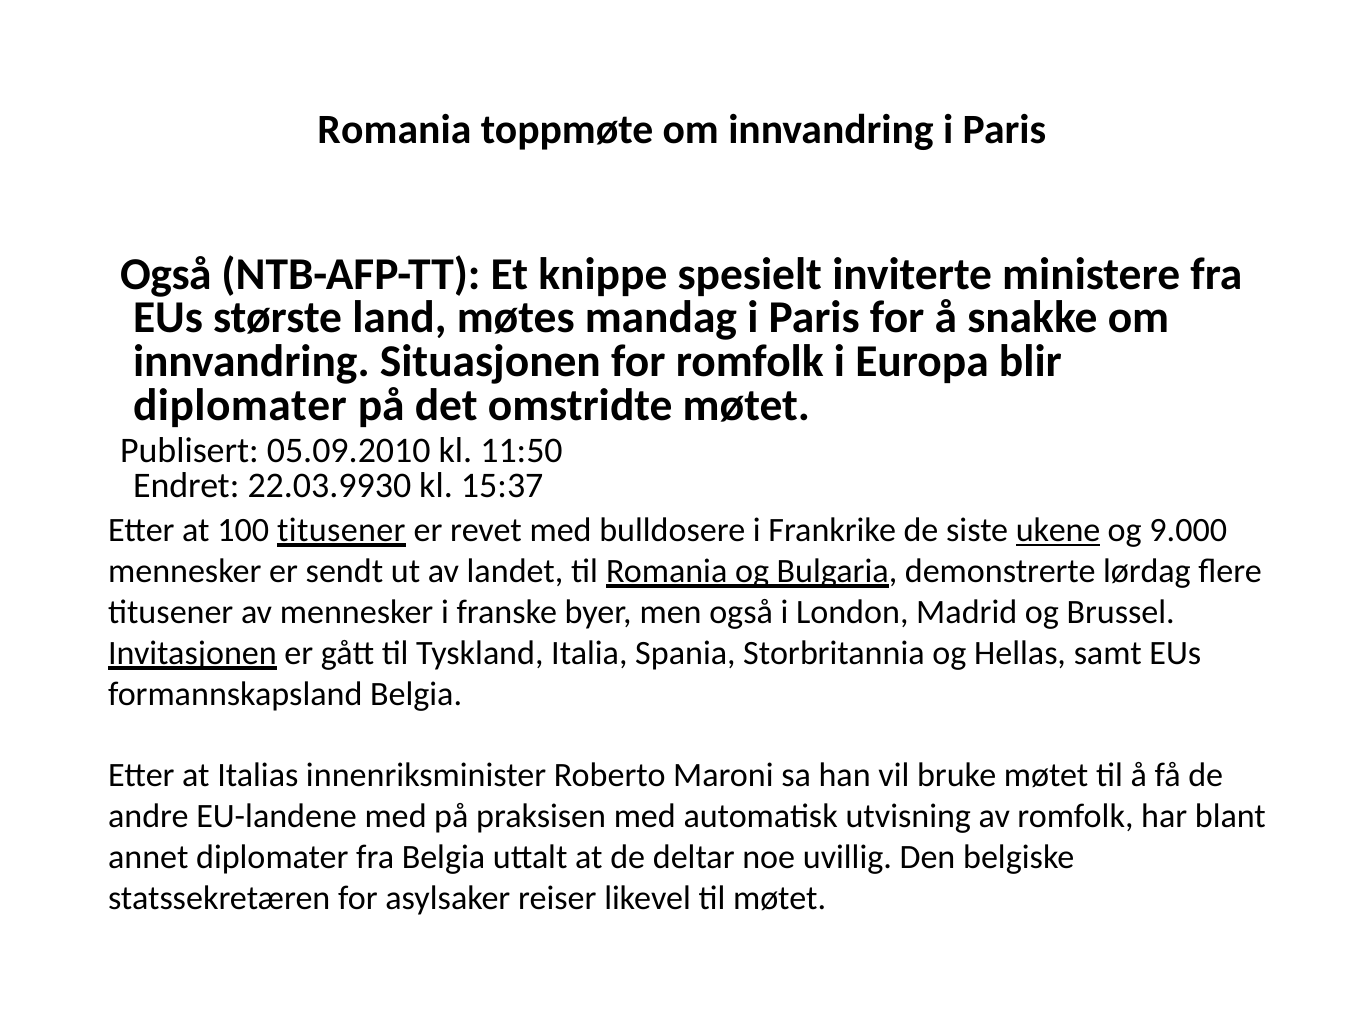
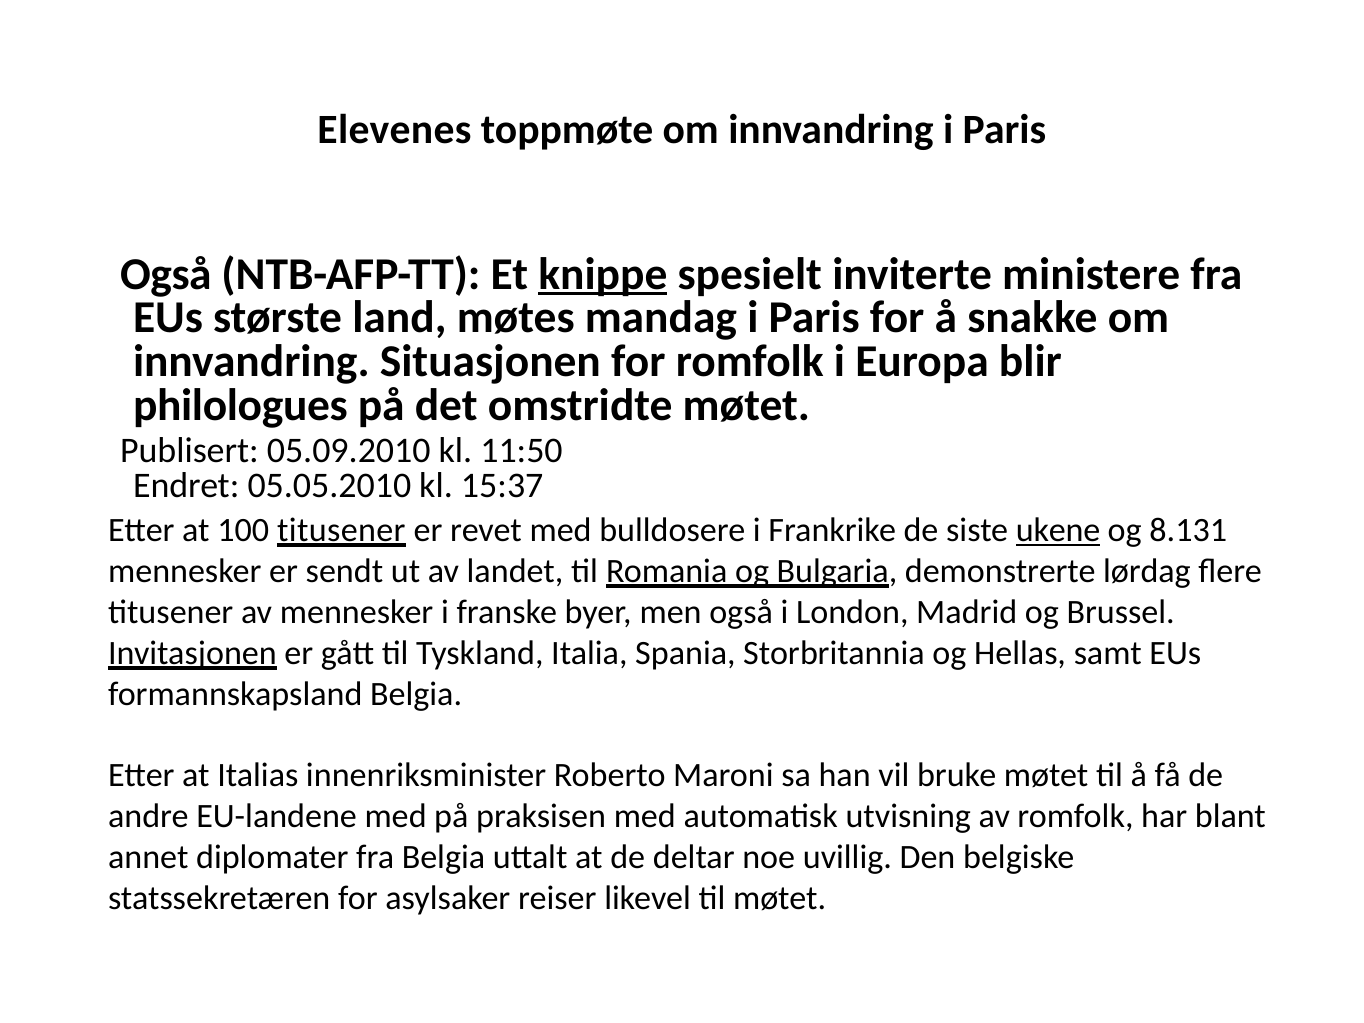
Romania at (394, 130): Romania -> Elevenes
knippe underline: none -> present
diplomater at (240, 405): diplomater -> philologues
22.03.9930: 22.03.9930 -> 05.05.2010
9.000: 9.000 -> 8.131
